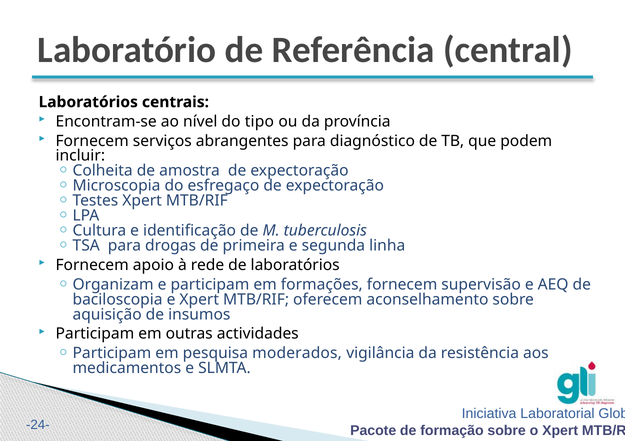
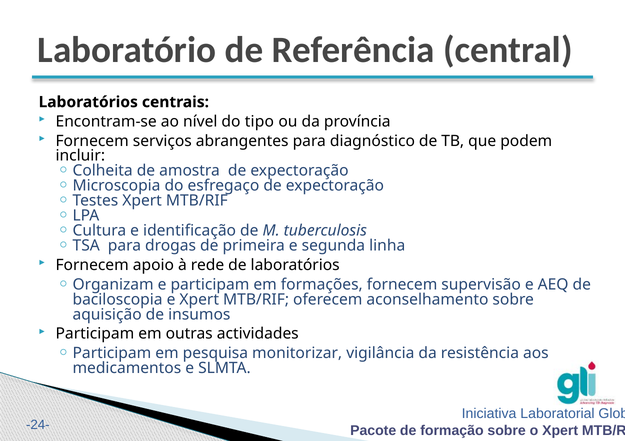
moderados: moderados -> monitorizar
